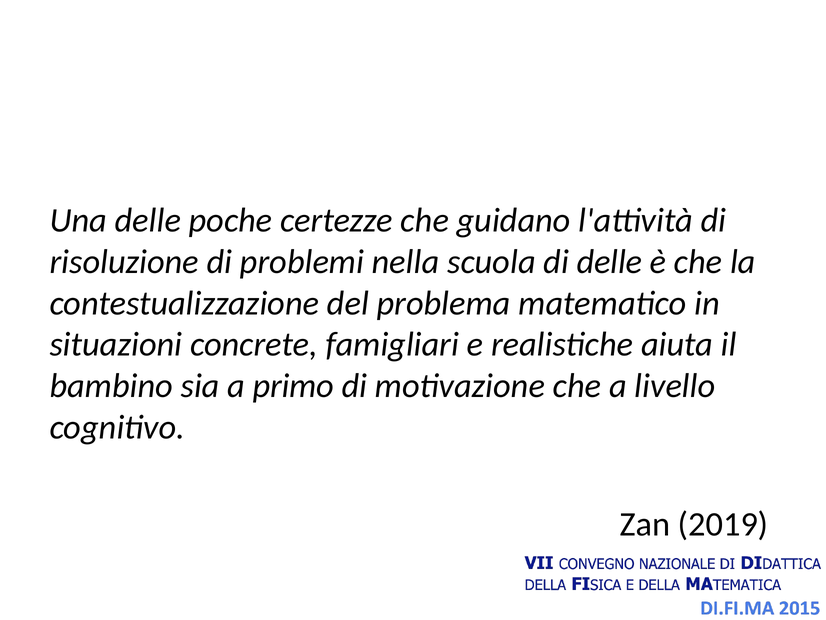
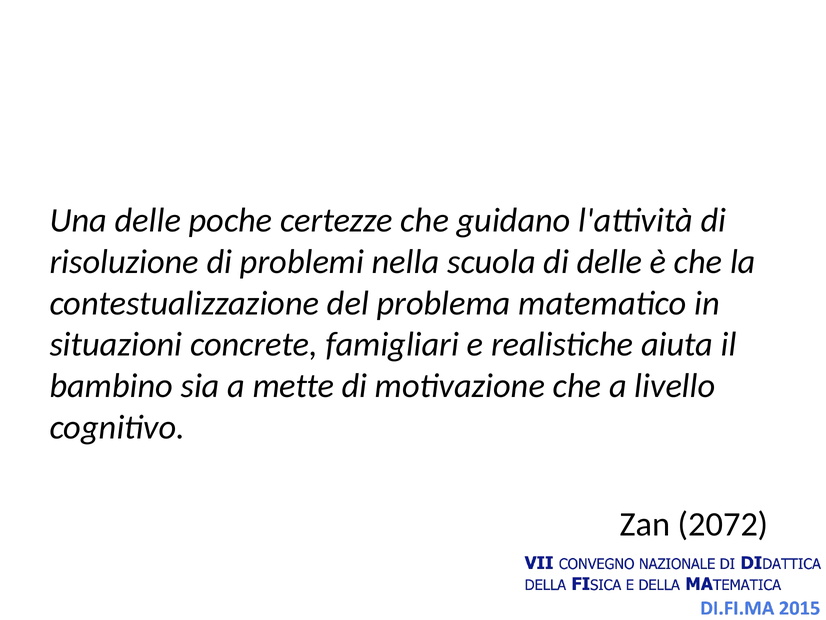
primo: primo -> mette
2019: 2019 -> 2072
